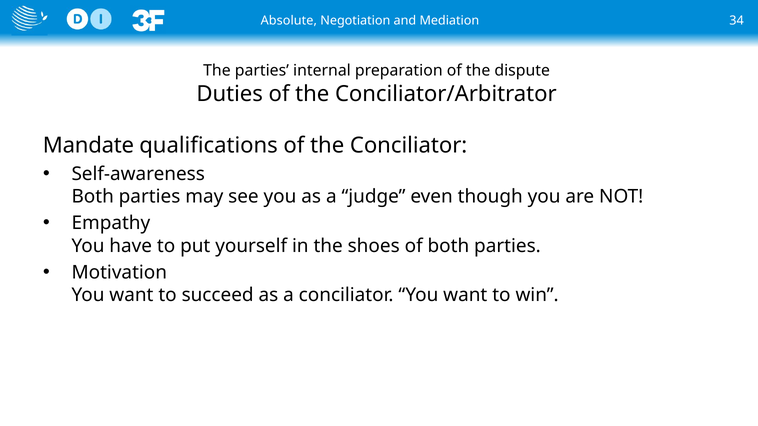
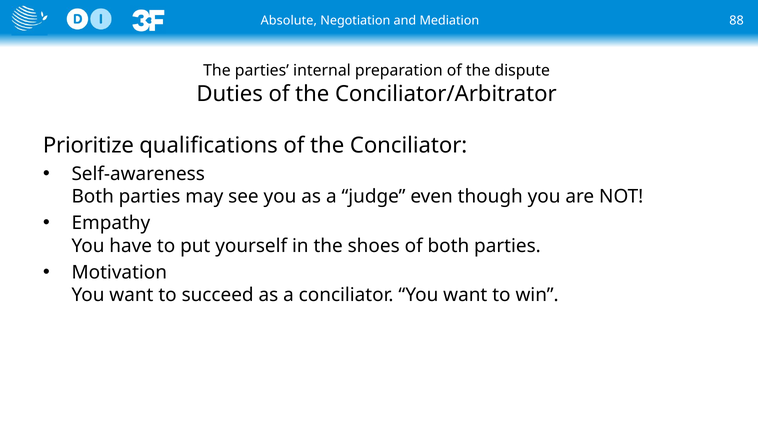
34: 34 -> 88
Mandate: Mandate -> Prioritize
